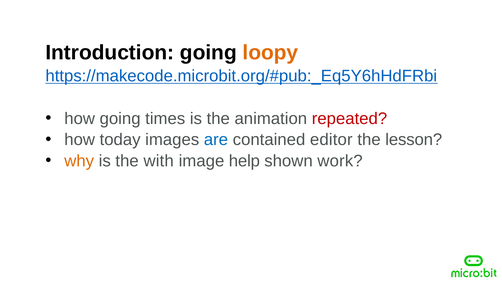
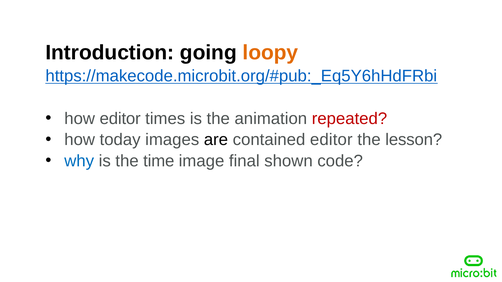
how going: going -> editor
are colour: blue -> black
why colour: orange -> blue
with: with -> time
help: help -> final
work: work -> code
